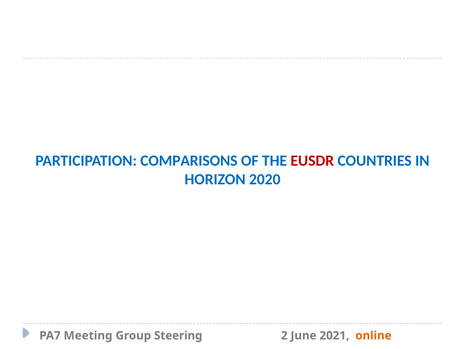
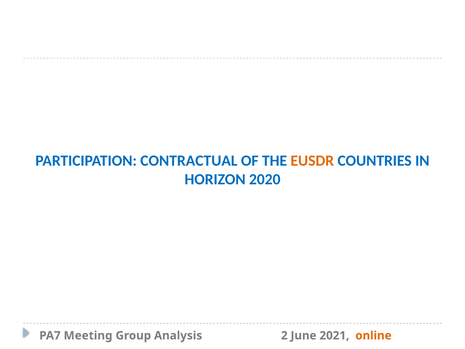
COMPARISONS: COMPARISONS -> CONTRACTUAL
EUSDR colour: red -> orange
Steering: Steering -> Analysis
